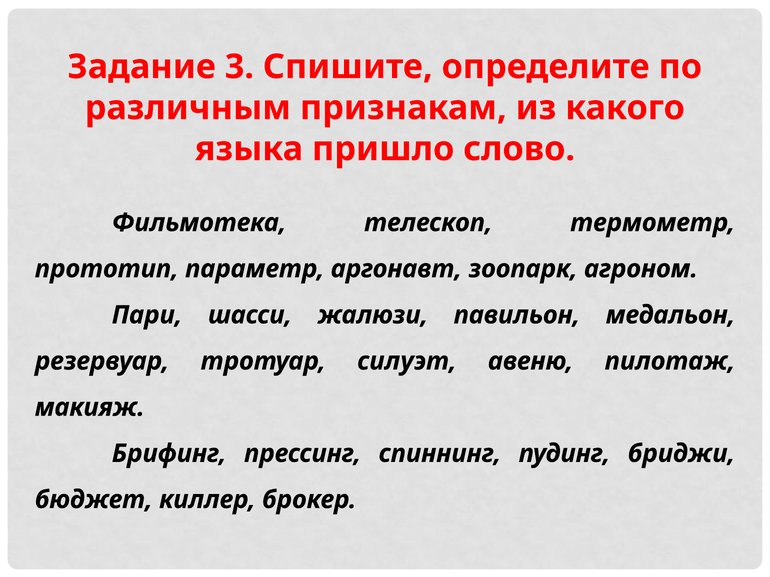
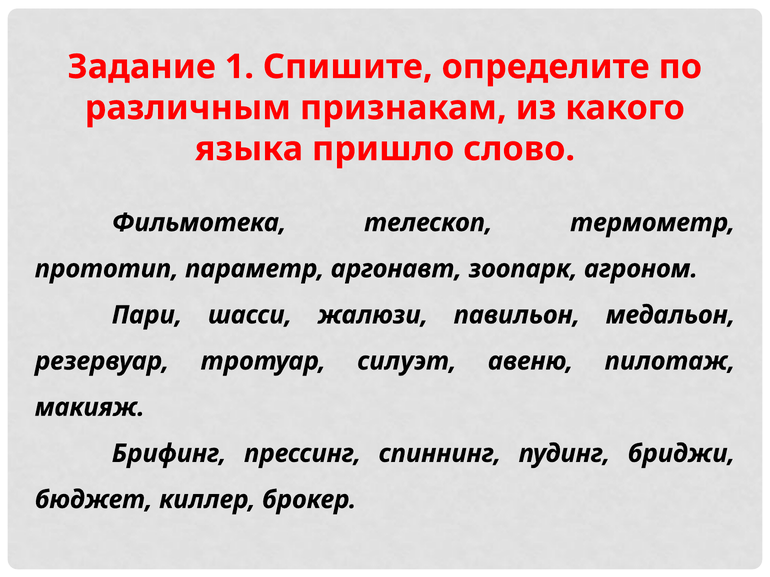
3: 3 -> 1
